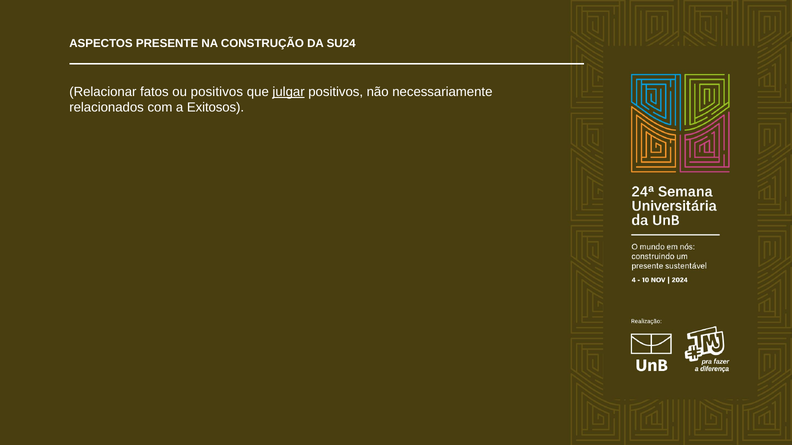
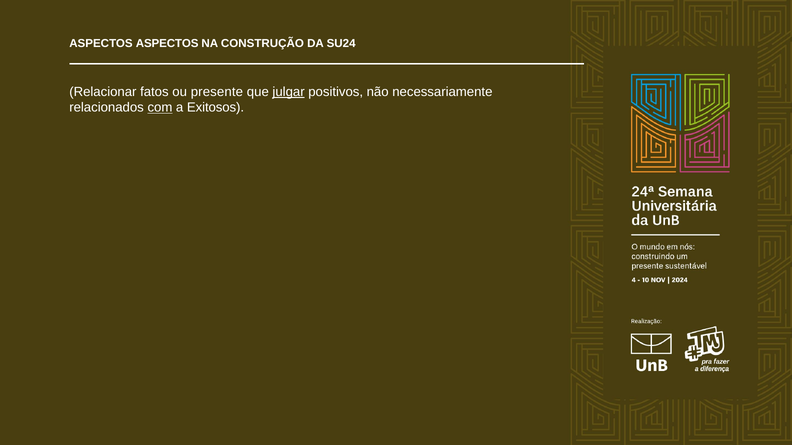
ASPECTOS PRESENTE: PRESENTE -> ASPECTOS
ou positivos: positivos -> presente
com underline: none -> present
